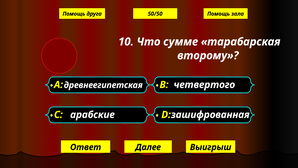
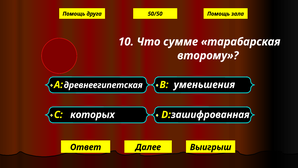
четвертого: четвертого -> уменьшения
арабские: арабские -> которых
